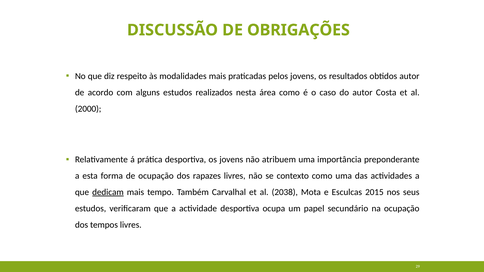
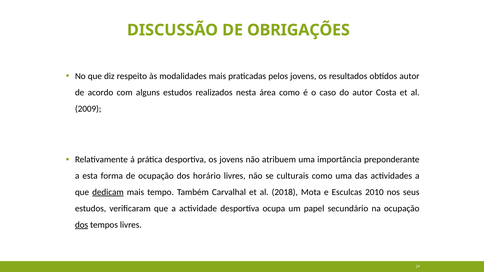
2000: 2000 -> 2009
rapazes: rapazes -> horário
contexto: contexto -> culturais
2038: 2038 -> 2018
2015: 2015 -> 2010
dos at (82, 225) underline: none -> present
